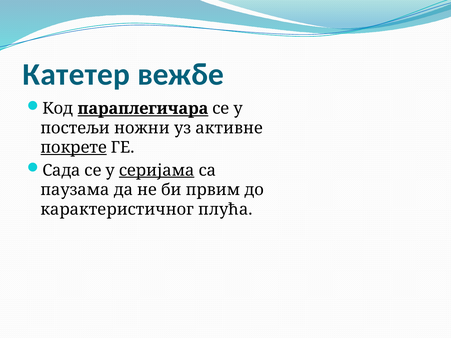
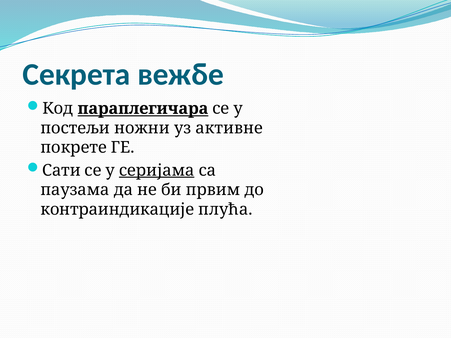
Катетер: Катетер -> Секрета
покрете underline: present -> none
Сада: Сада -> Сати
карактеристичног: карактеристичног -> контраиндикације
